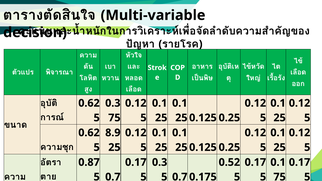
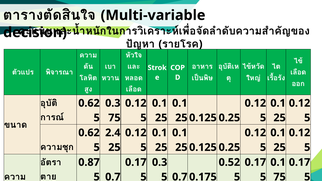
8.9: 8.9 -> 2.4
